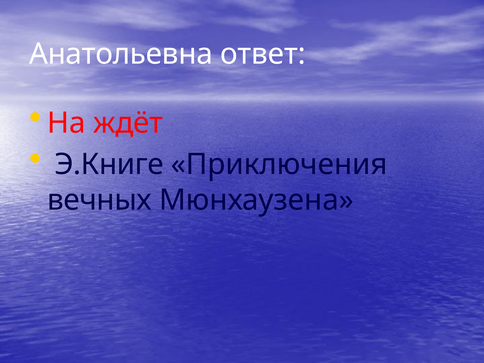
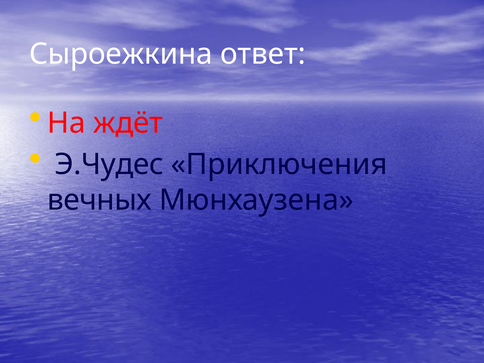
Анатольевна: Анатольевна -> Сыроежкина
Э.Книге: Э.Книге -> Э.Чудес
